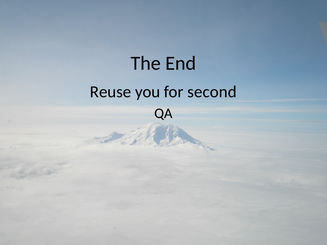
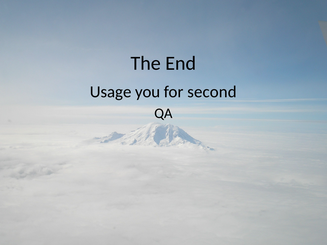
Reuse: Reuse -> Usage
